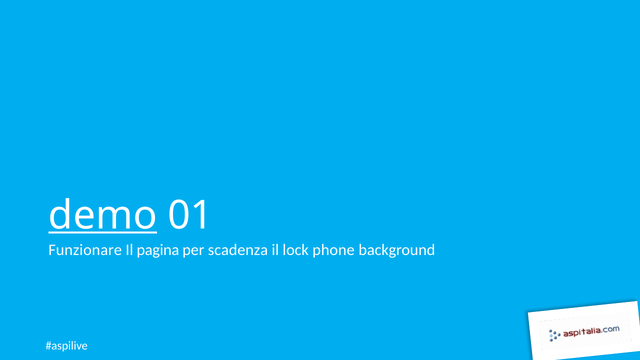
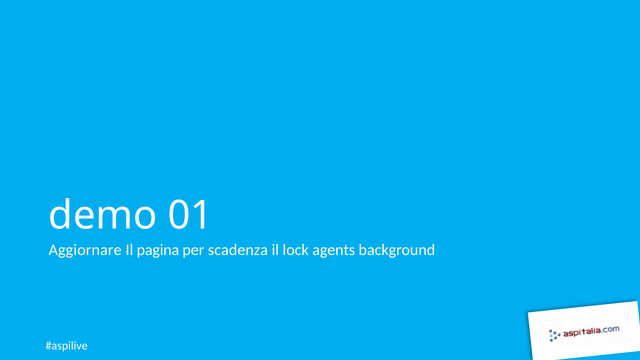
demo underline: present -> none
Funzionare: Funzionare -> Aggiornare
phone: phone -> agents
